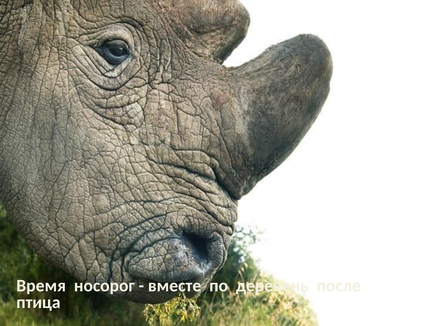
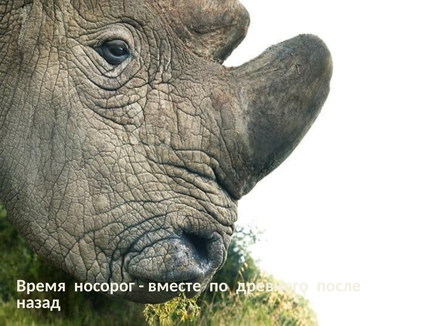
деревень: деревень -> древнего
птица: птица -> назад
